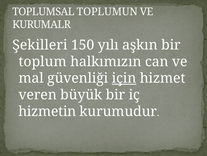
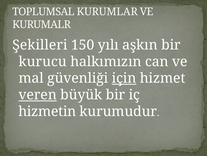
TOPLUMUN: TOPLUMUN -> KURUMLAR
toplum: toplum -> kurucu
veren underline: none -> present
